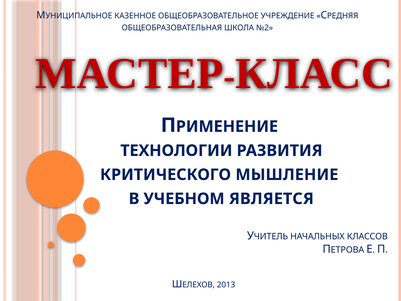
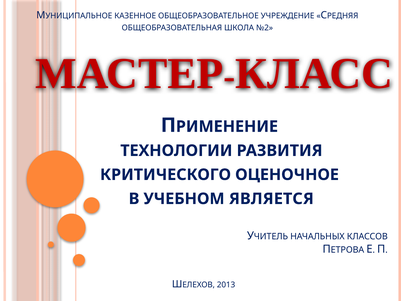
МЫШЛЕНИЕ: МЫШЛЕНИЕ -> ОЦЕНОЧНОЕ
